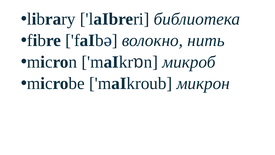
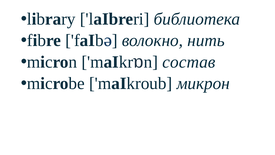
микроб: микроб -> состав
